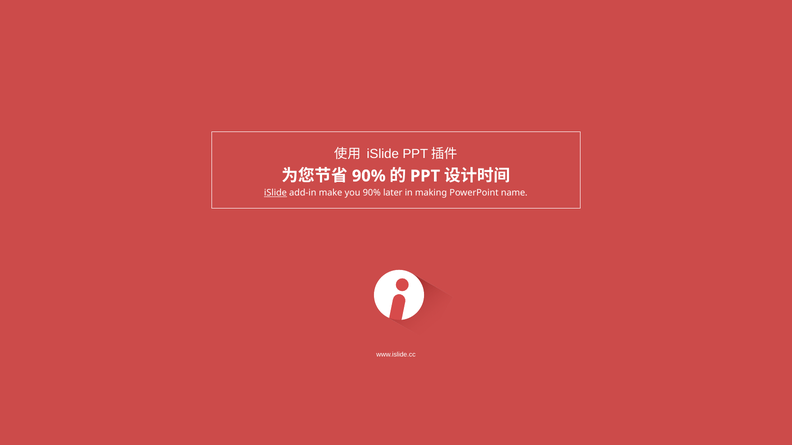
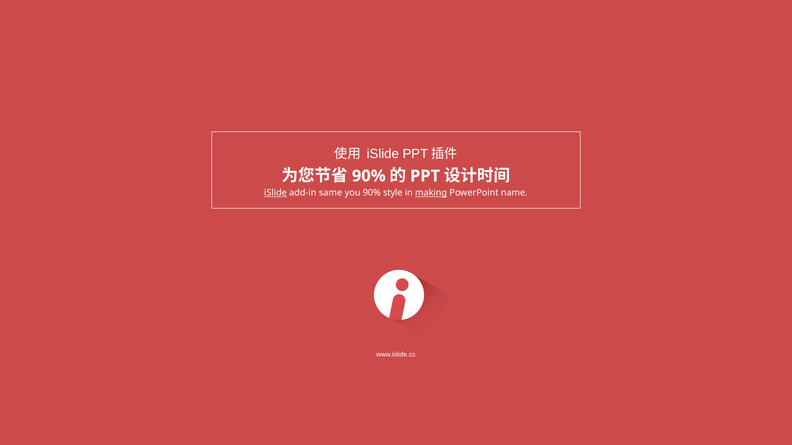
make: make -> same
later: later -> style
making underline: none -> present
